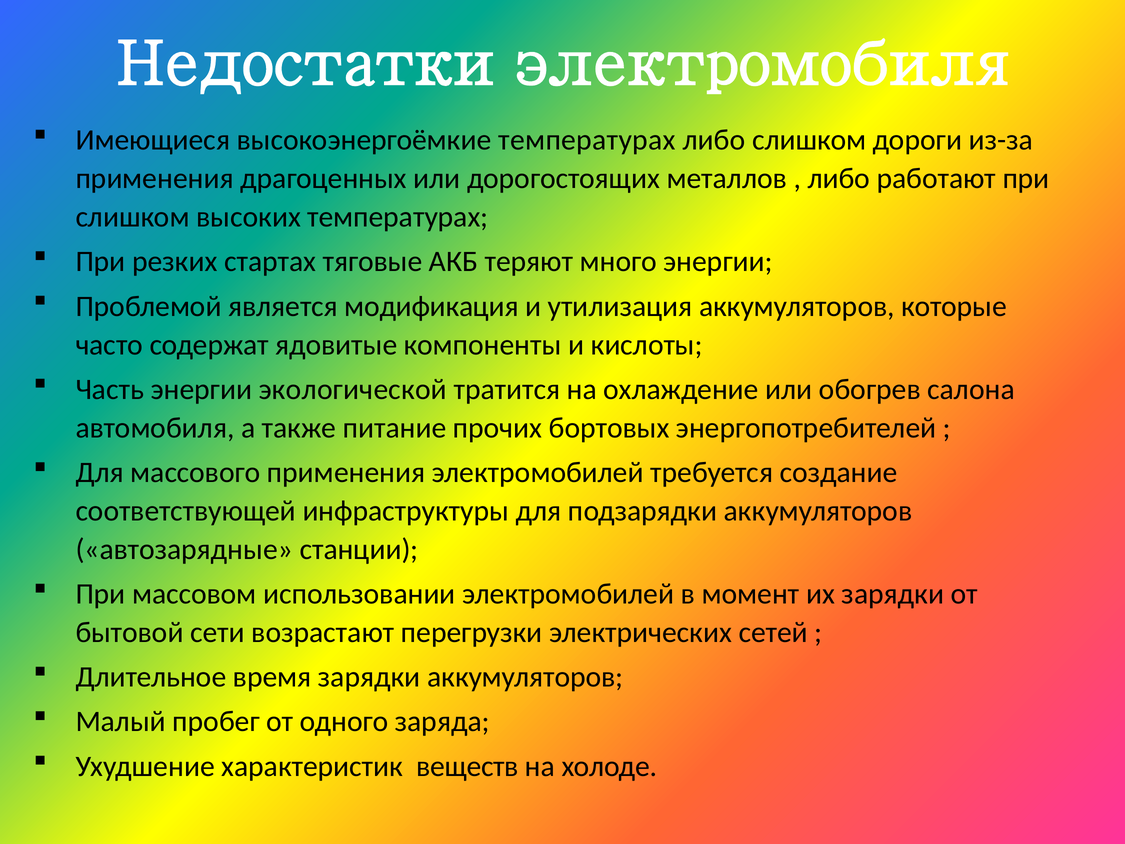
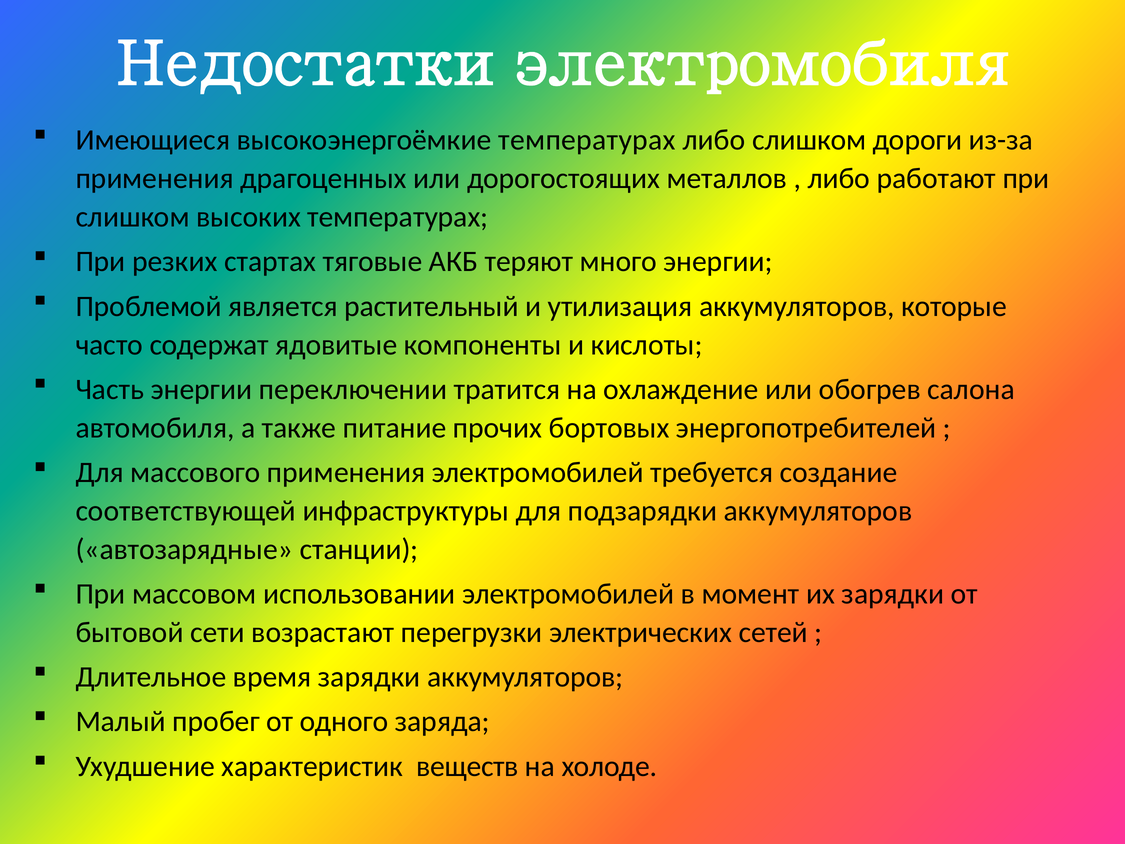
модификация: модификация -> растительный
экологической: экологической -> переключении
